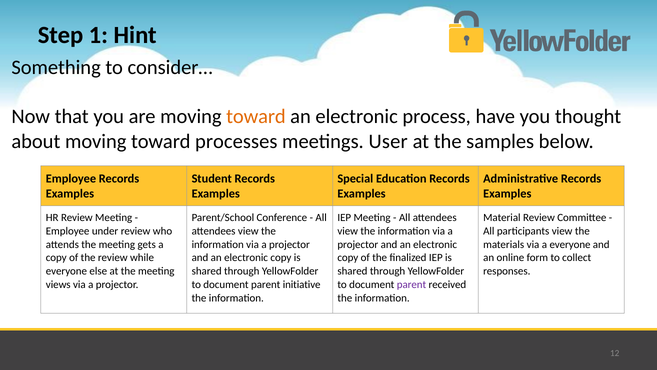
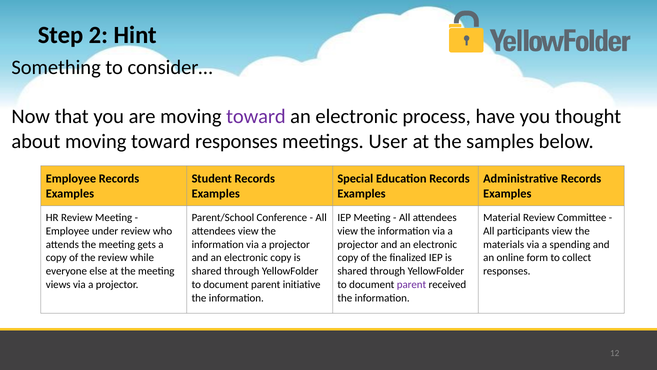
1: 1 -> 2
toward at (256, 116) colour: orange -> purple
toward processes: processes -> responses
a everyone: everyone -> spending
